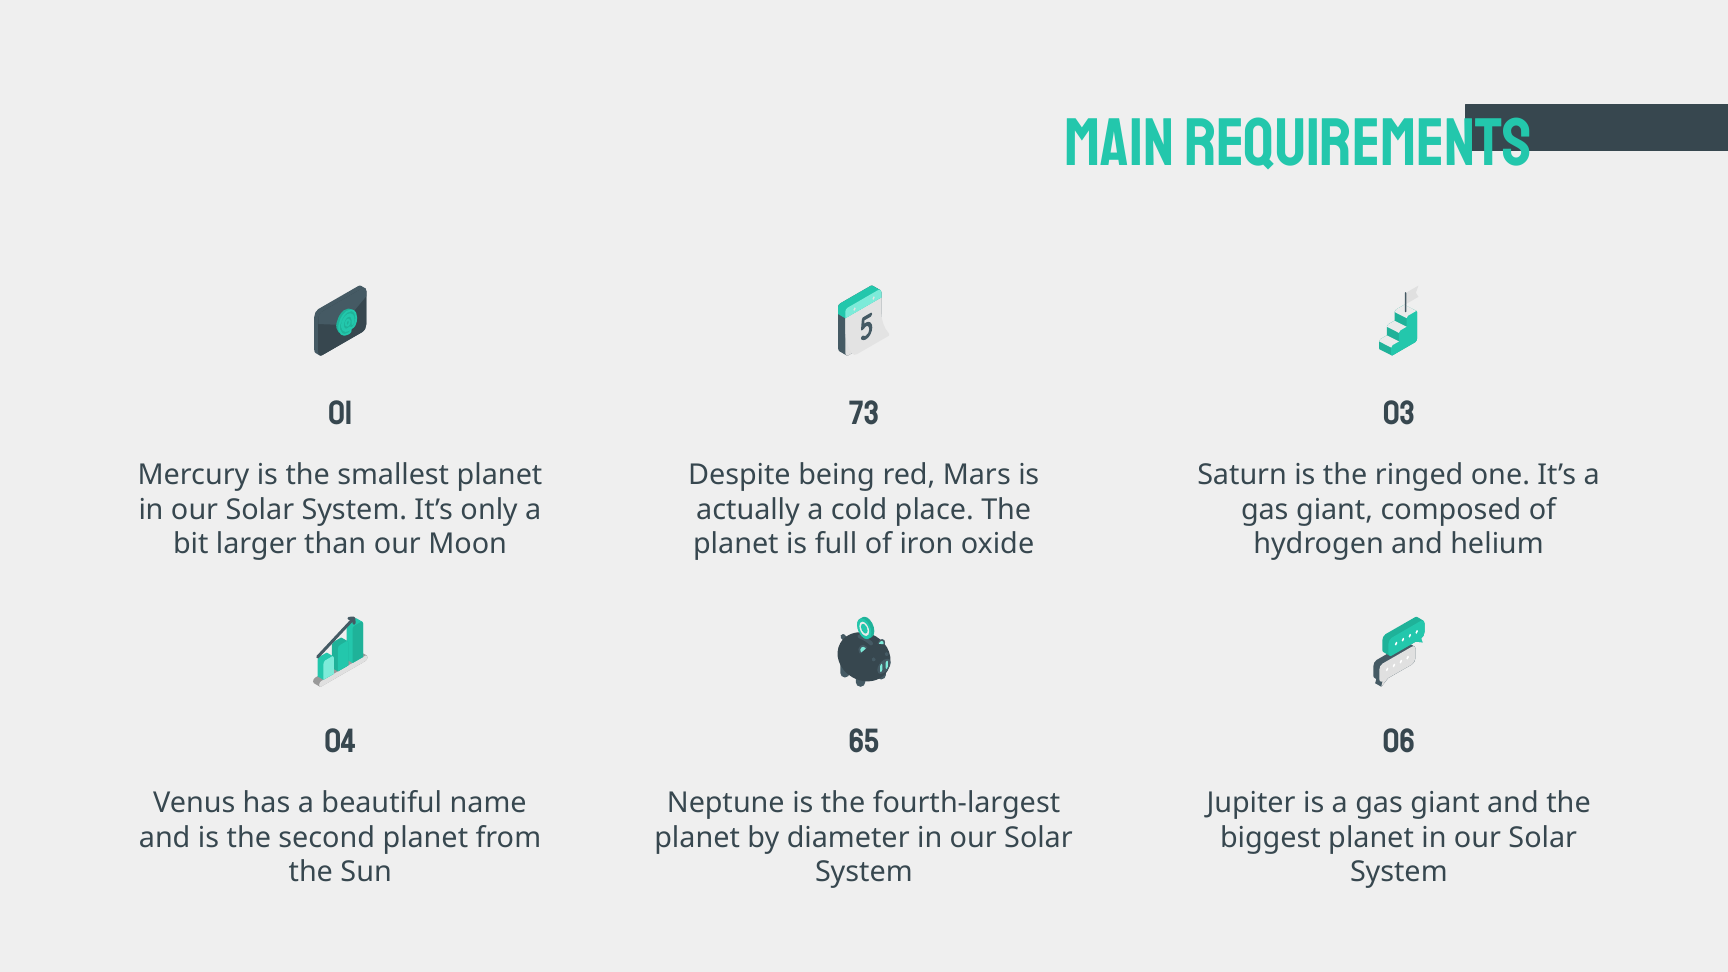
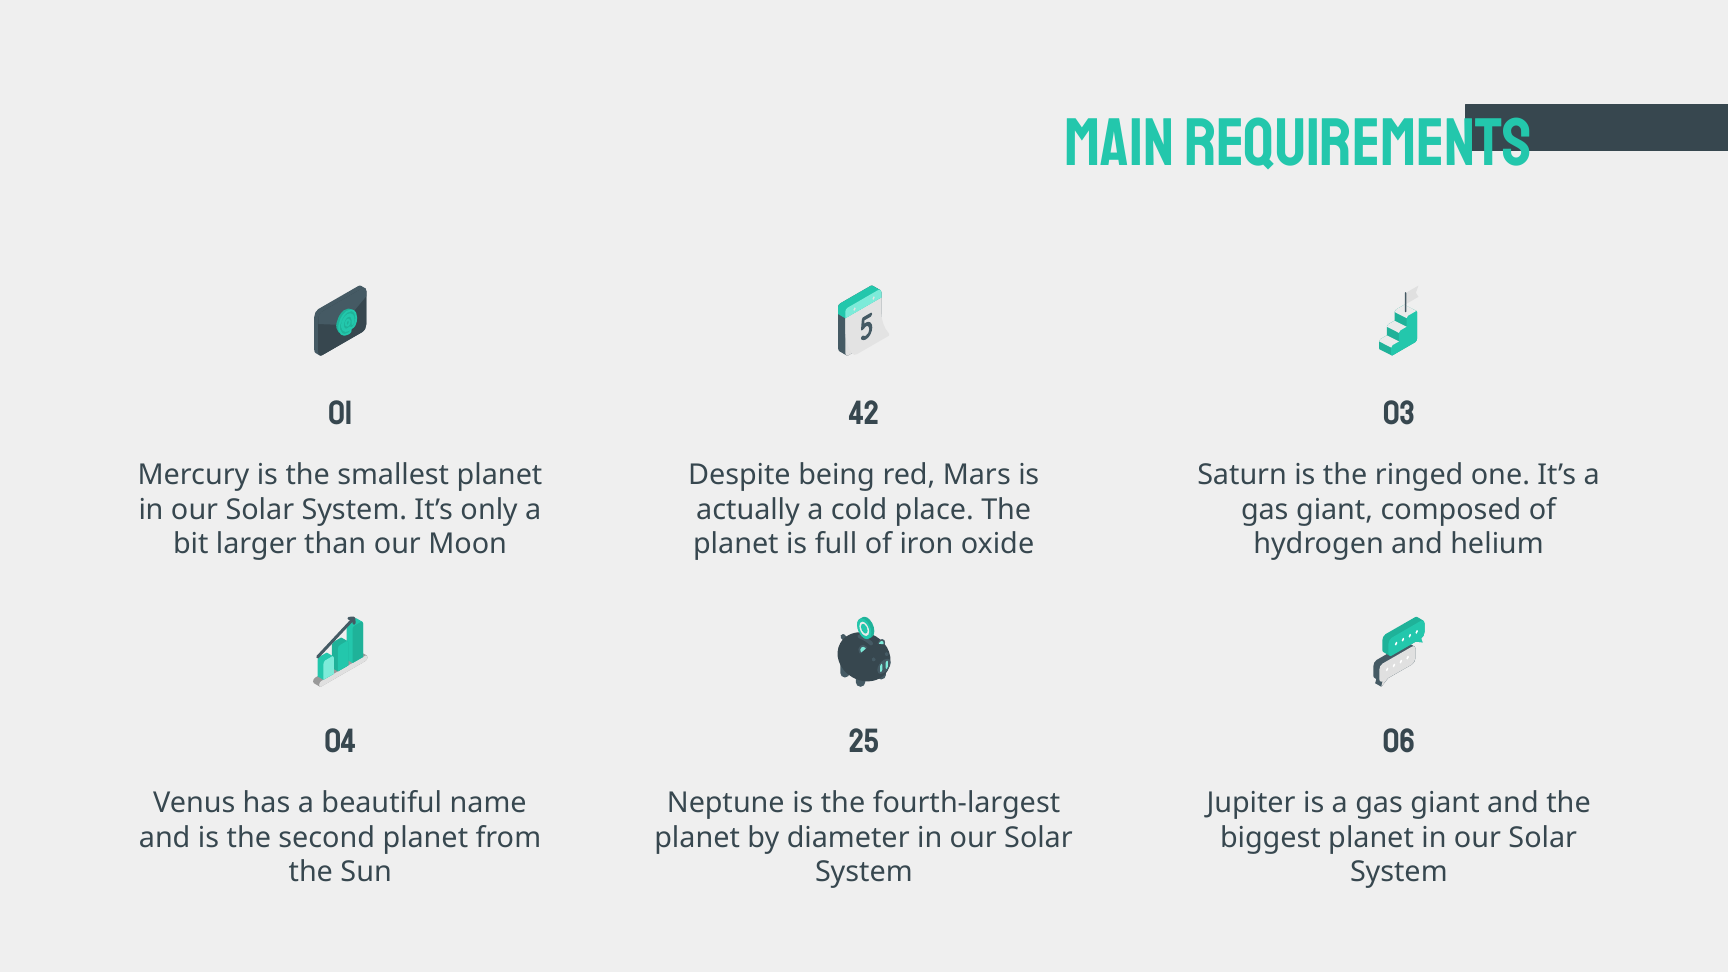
73: 73 -> 42
65: 65 -> 25
